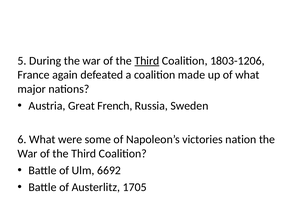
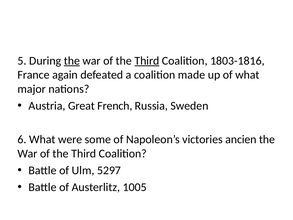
the at (72, 61) underline: none -> present
1803-1206: 1803-1206 -> 1803-1816
nation: nation -> ancien
6692: 6692 -> 5297
1705: 1705 -> 1005
